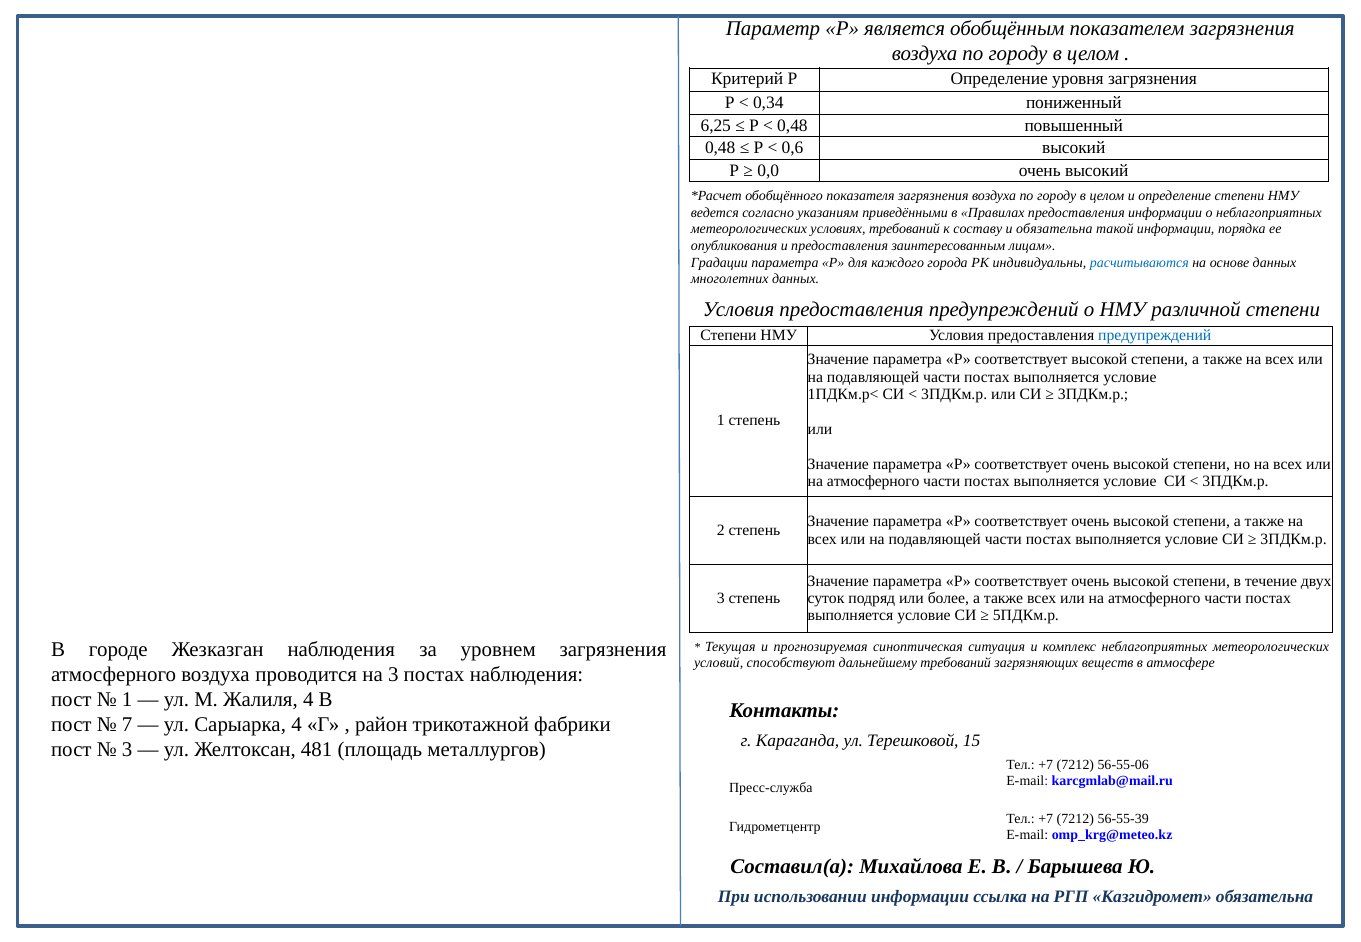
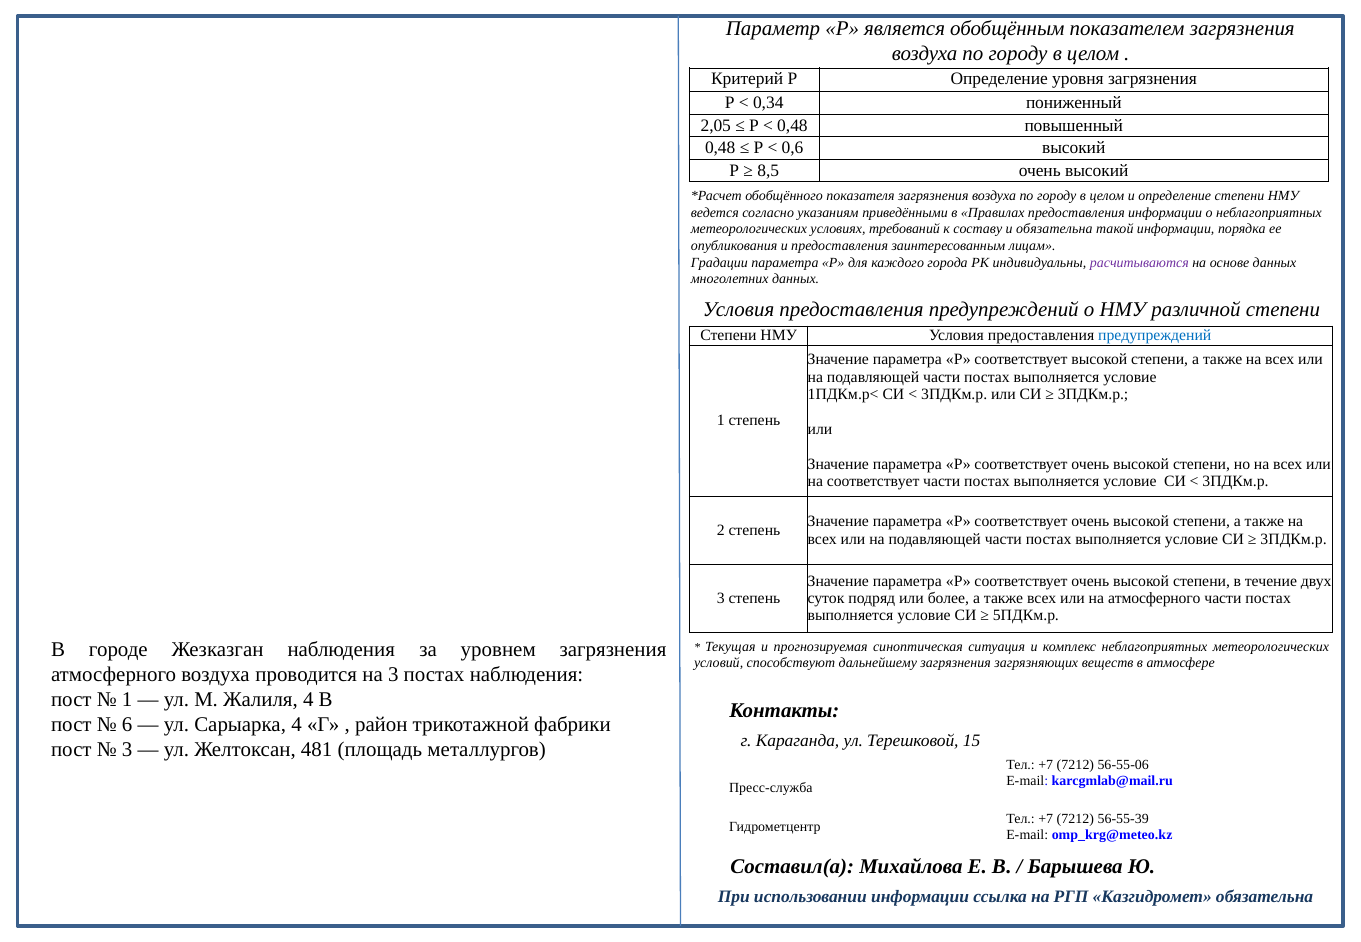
6,25: 6,25 -> 2,05
0,0: 0,0 -> 8,5
расчитываются colour: blue -> purple
атмосферного at (873, 482): атмосферного -> соответствует
дальнейшему требований: требований -> загрязнения
7: 7 -> 6
